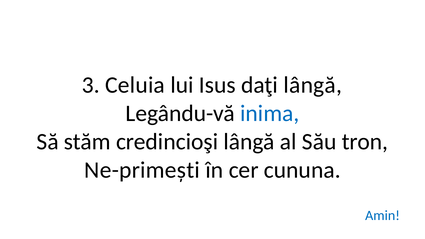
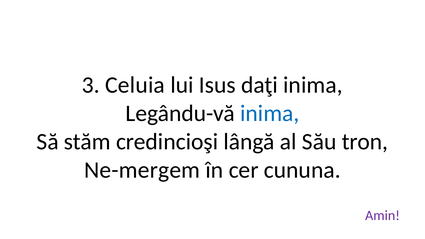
daţi lângă: lângă -> inima
Ne-primești: Ne-primești -> Ne-mergem
Amin colour: blue -> purple
